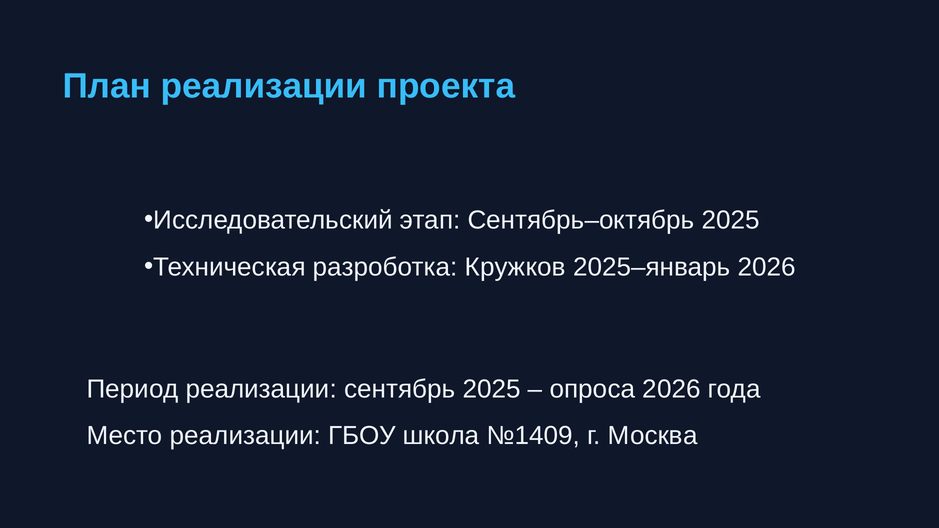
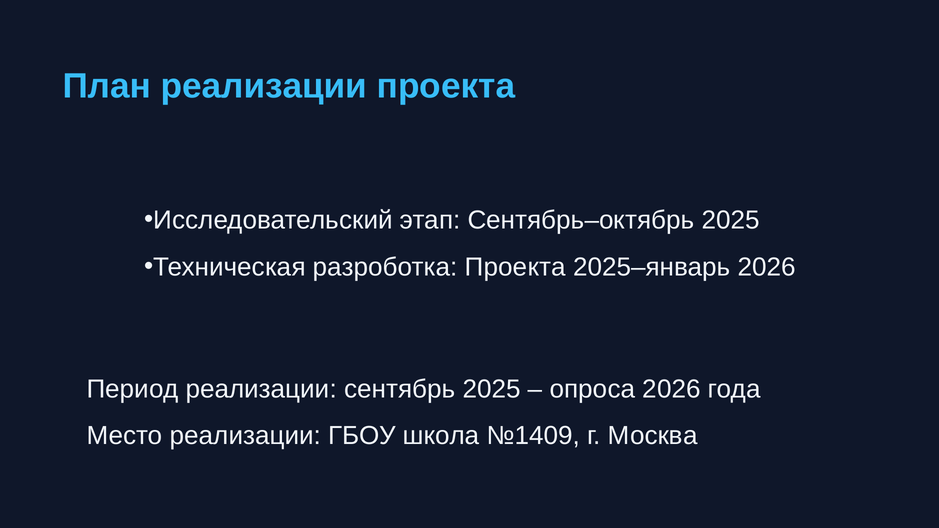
разроботка Кружков: Кружков -> Проекта
